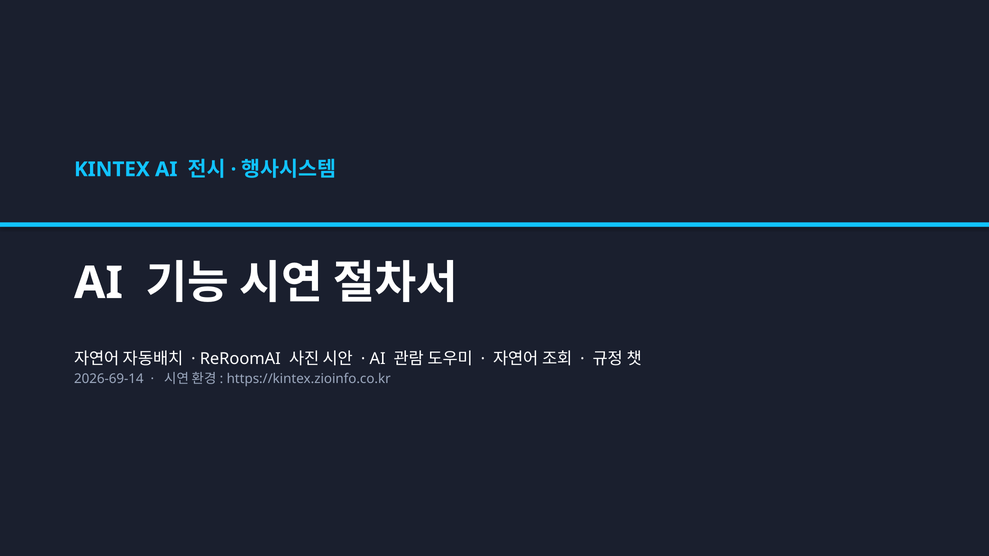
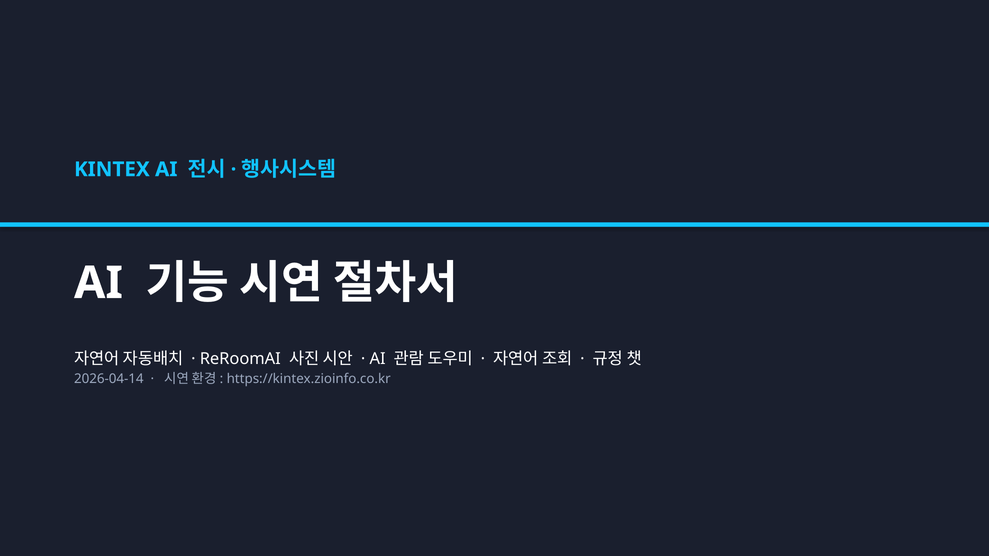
2026-69-14: 2026-69-14 -> 2026-04-14
